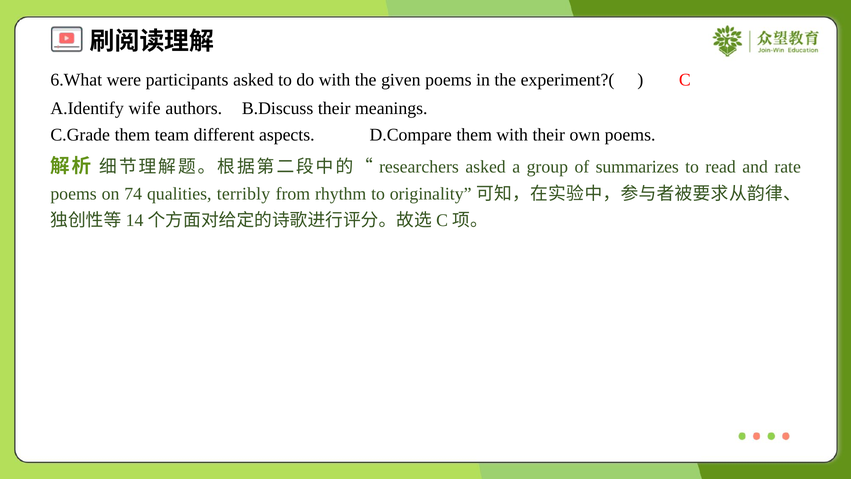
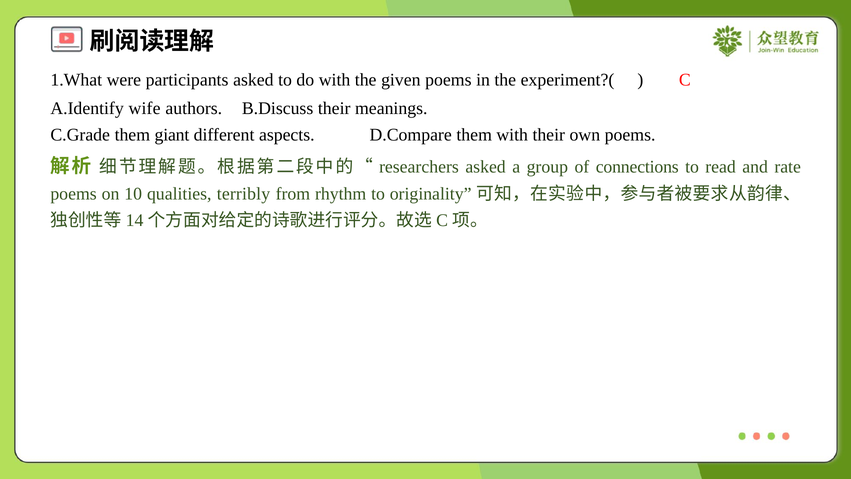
6.What: 6.What -> 1.What
team: team -> giant
summarizes: summarizes -> connections
74: 74 -> 10
